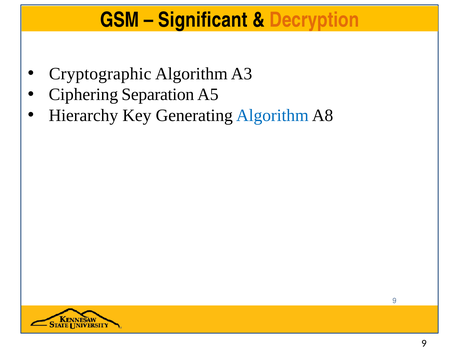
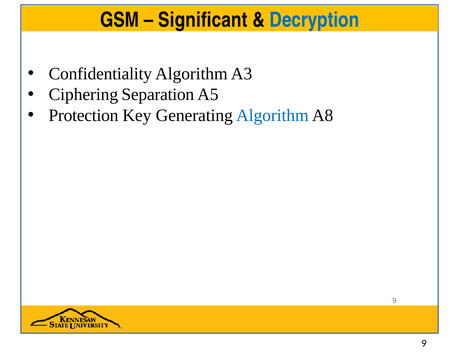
Decryption colour: orange -> blue
Cryptographic: Cryptographic -> Confidentiality
Hierarchy: Hierarchy -> Protection
